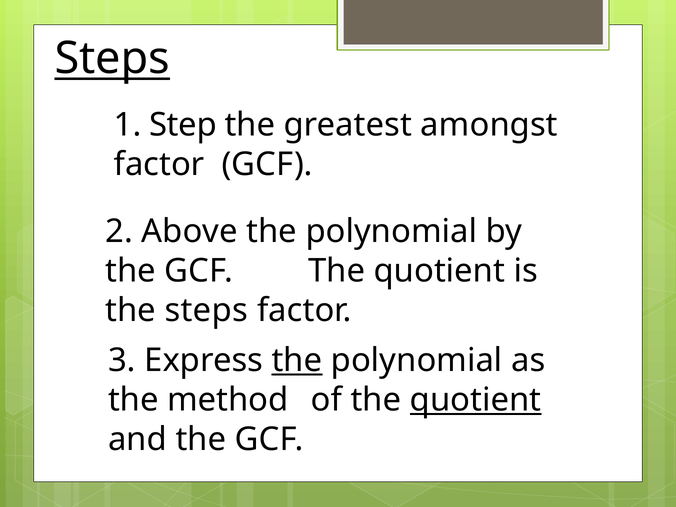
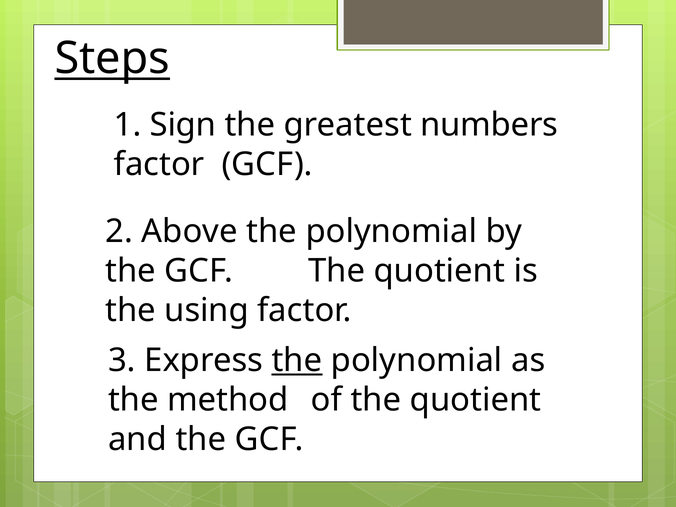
Step: Step -> Sign
amongst: amongst -> numbers
the steps: steps -> using
quotient at (476, 400) underline: present -> none
